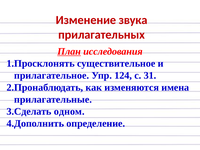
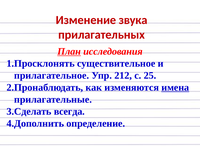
124: 124 -> 212
31: 31 -> 25
имена underline: none -> present
одном: одном -> всегда
